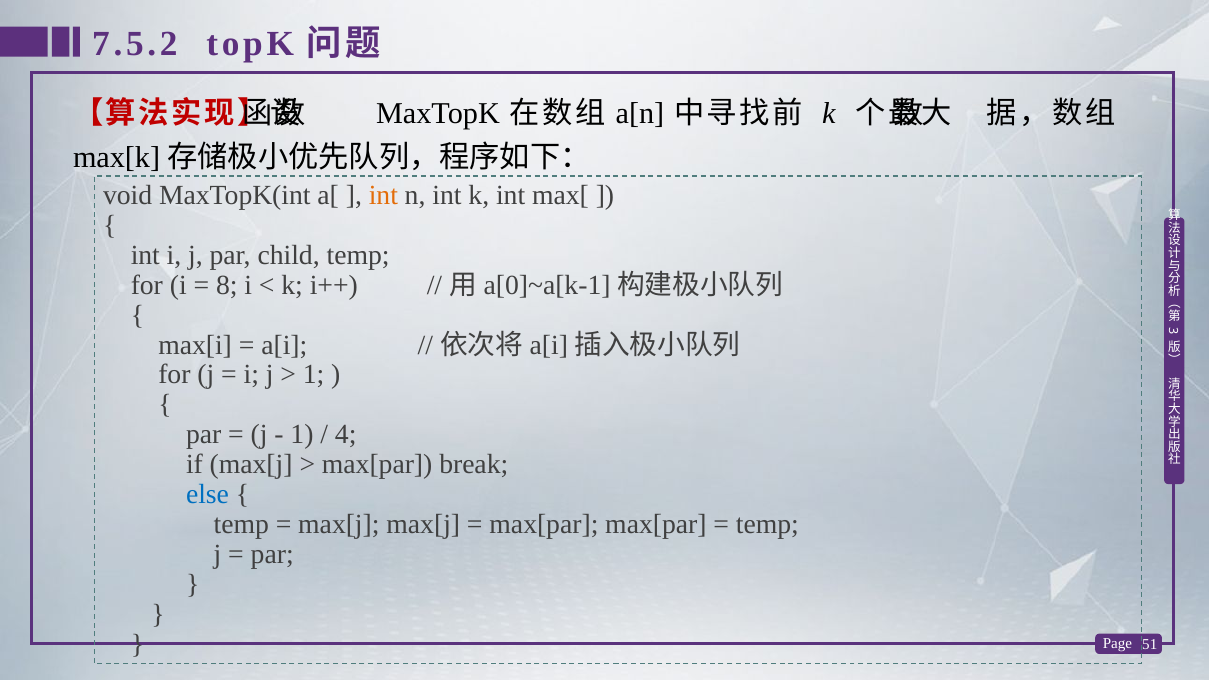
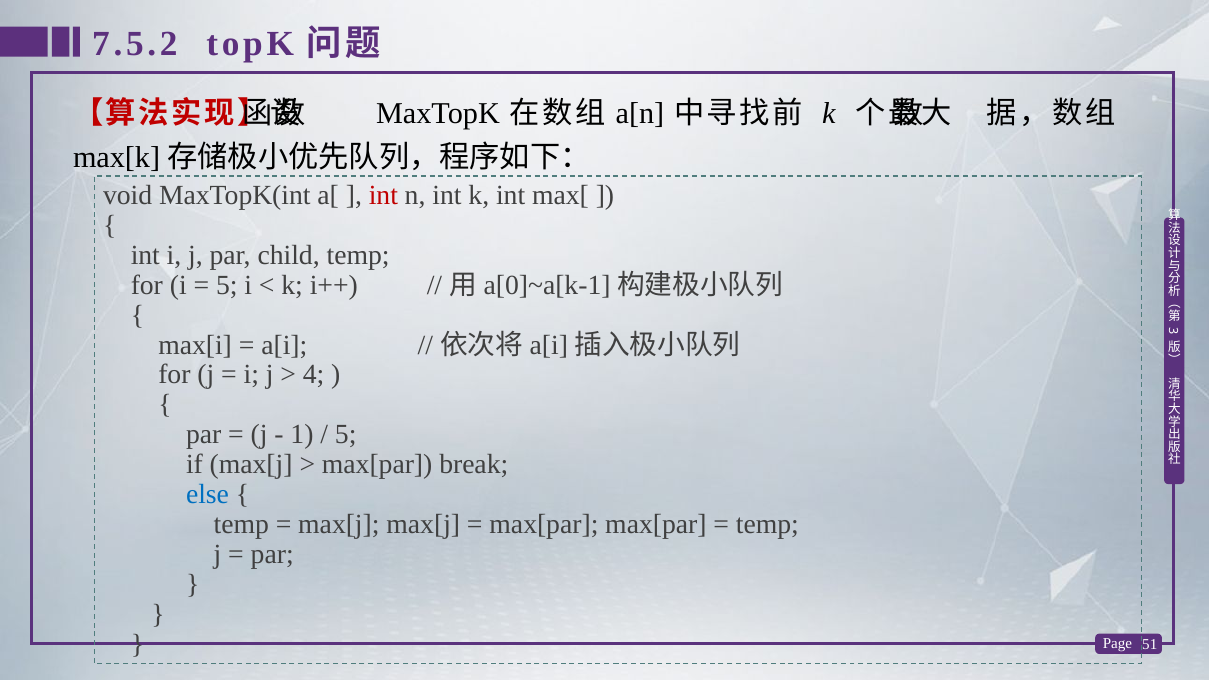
int at (383, 195) colour: orange -> red
8 at (227, 285): 8 -> 5
1 at (314, 375): 1 -> 4
4 at (346, 435): 4 -> 5
